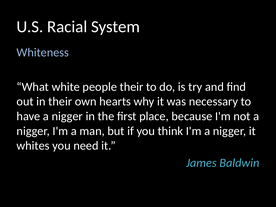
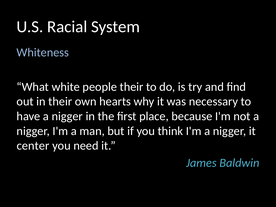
whites: whites -> center
